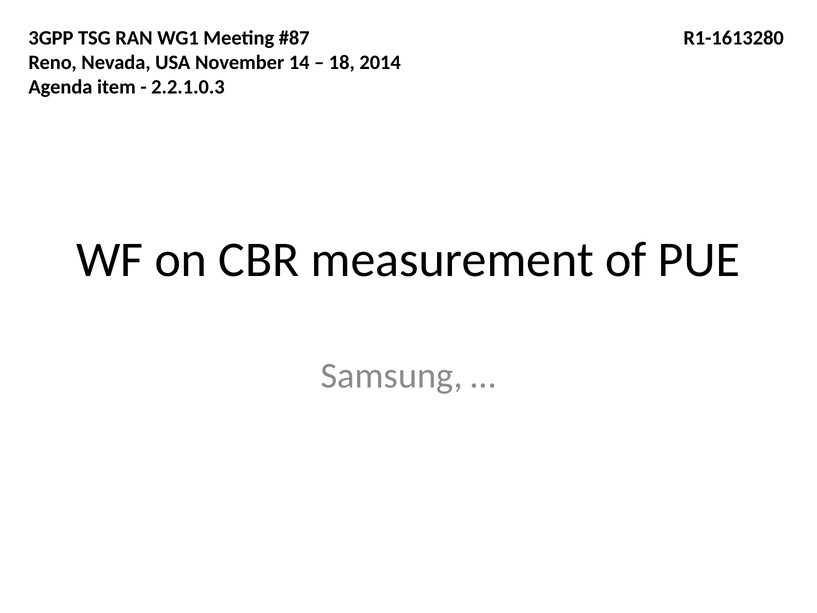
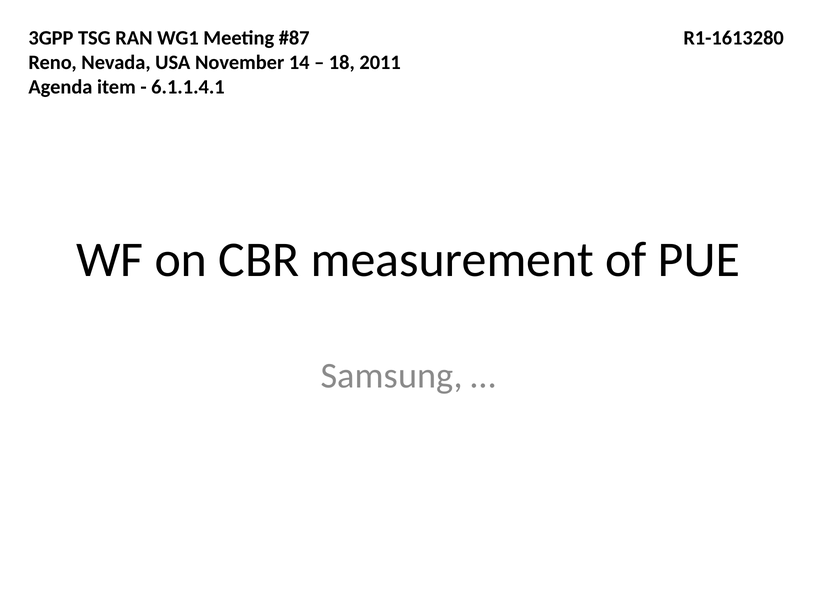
2014: 2014 -> 2011
2.2.1.0.3: 2.2.1.0.3 -> 6.1.1.4.1
